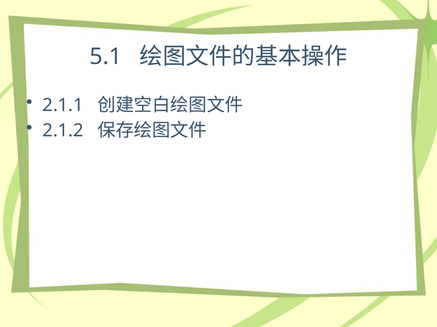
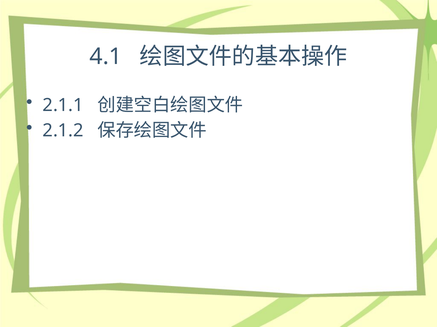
5.1: 5.1 -> 4.1
